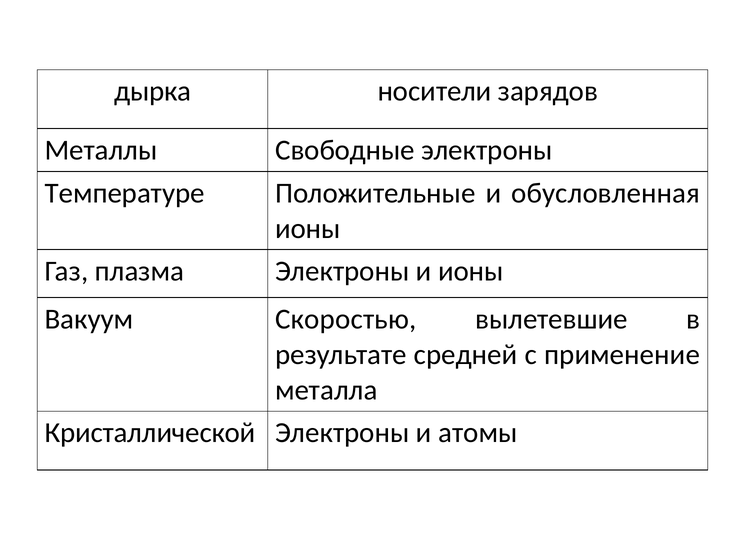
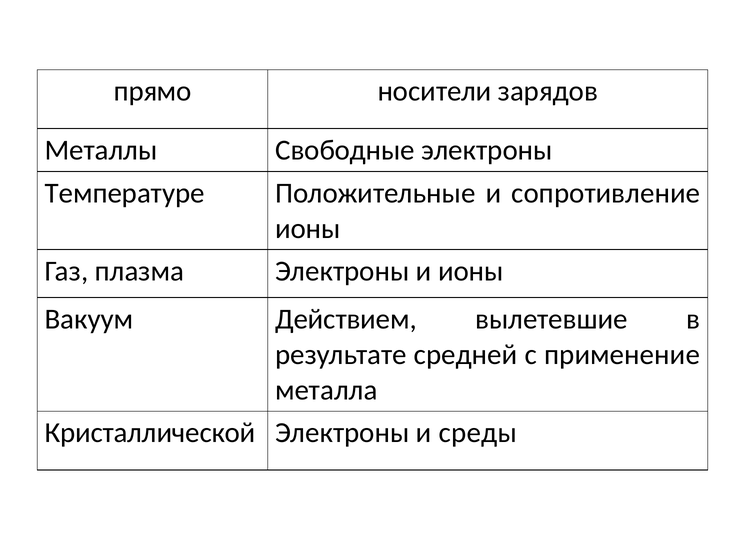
дырка: дырка -> прямо
обусловленная: обусловленная -> сопротивление
Скоростью: Скоростью -> Действием
атомы: атомы -> среды
